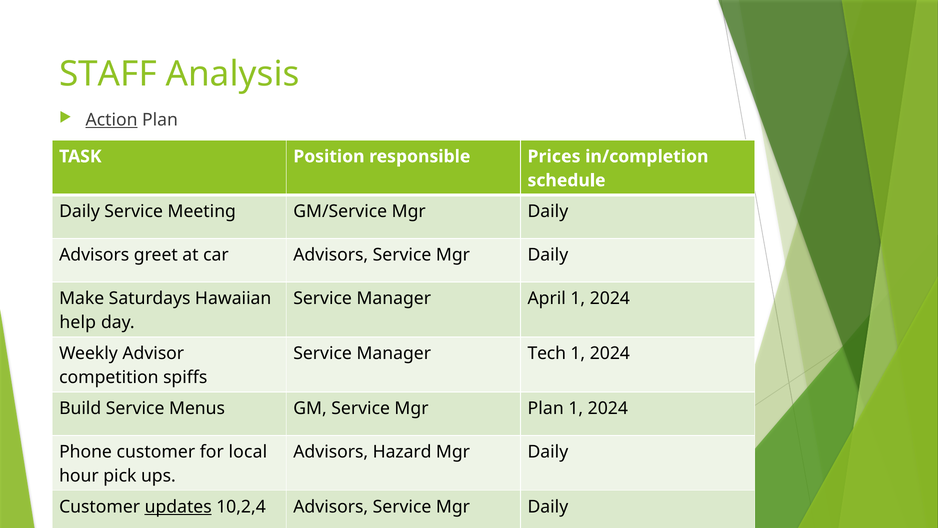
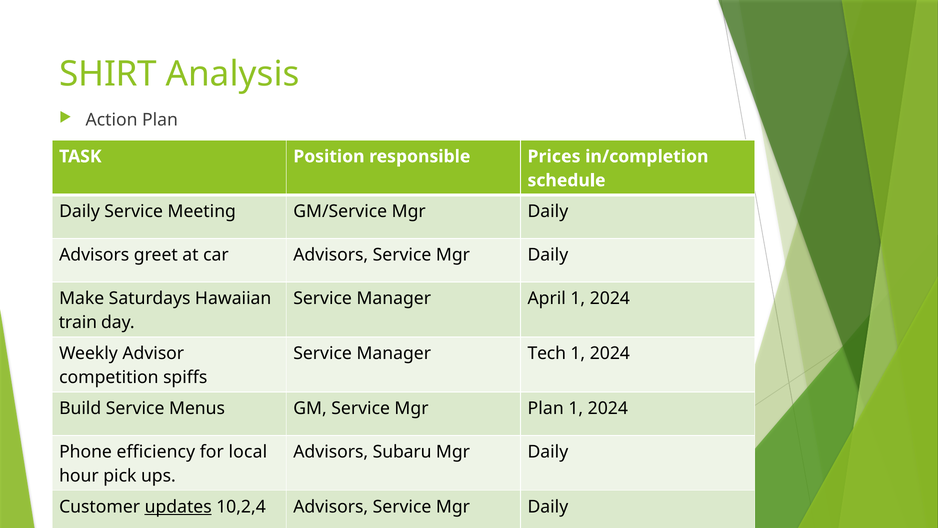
STAFF: STAFF -> SHIRT
Action underline: present -> none
help: help -> train
Phone customer: customer -> efficiency
Hazard: Hazard -> Subaru
